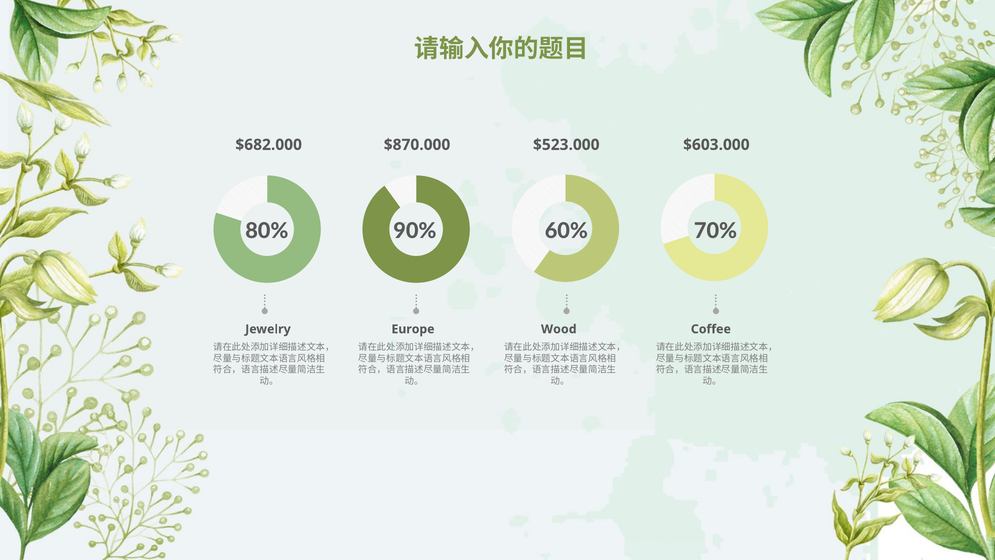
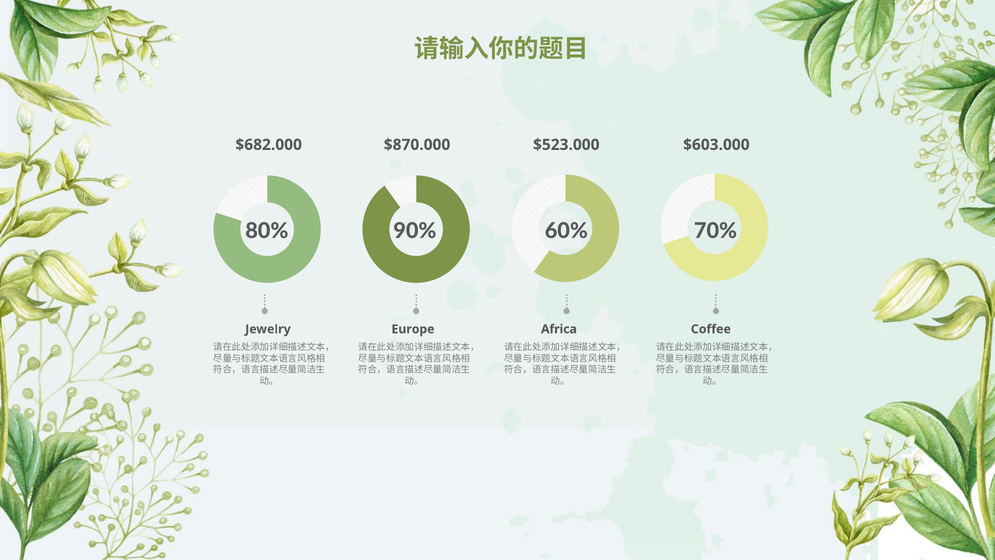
Wood: Wood -> Africa
